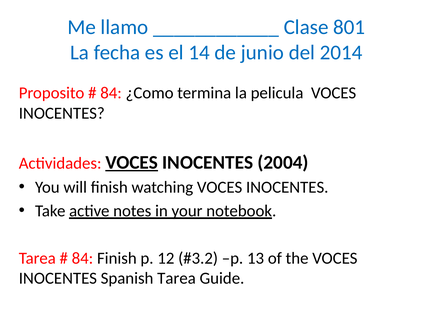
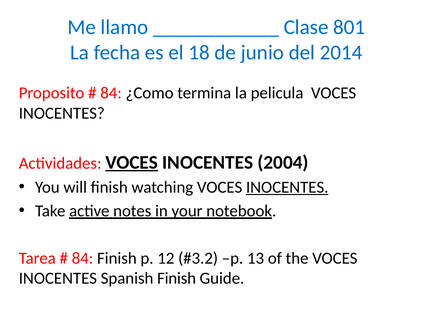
14: 14 -> 18
INOCENTES at (287, 187) underline: none -> present
Spanish Tarea: Tarea -> Finish
